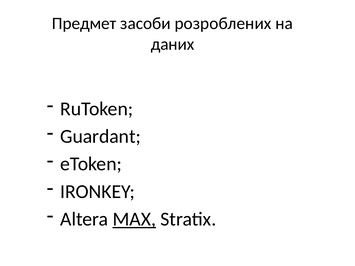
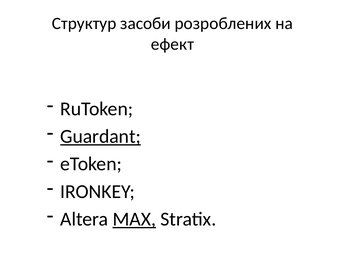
Предмет: Предмет -> Структур
даних: даних -> ефект
Guardant underline: none -> present
